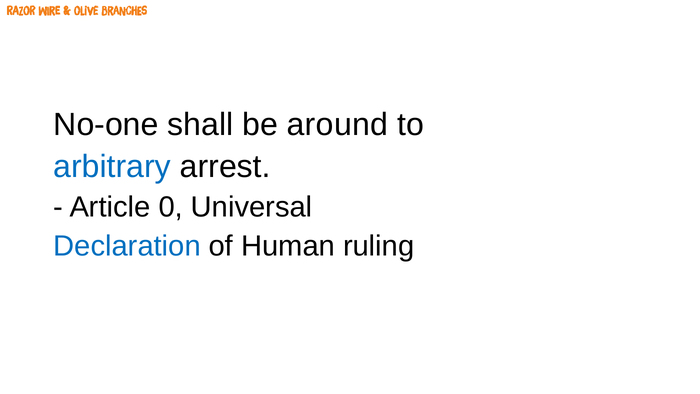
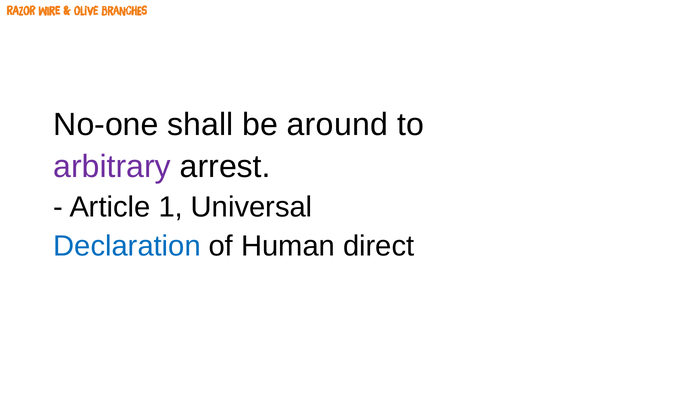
arbitrary colour: blue -> purple
0: 0 -> 1
ruling: ruling -> direct
